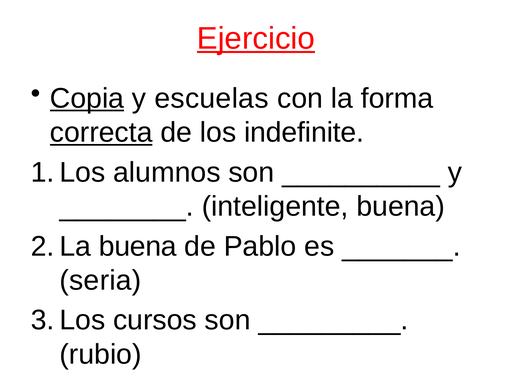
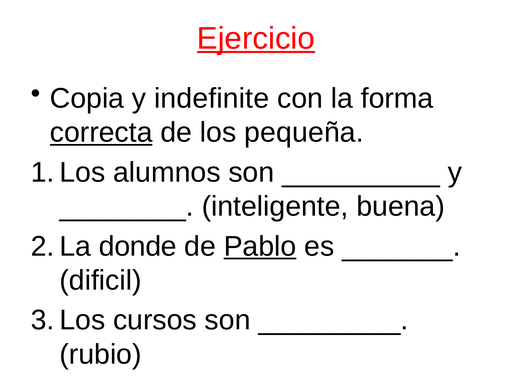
Copia underline: present -> none
escuelas: escuelas -> indefinite
indefinite: indefinite -> pequeña
buena at (138, 246): buena -> donde
Pablo underline: none -> present
seria: seria -> dificil
